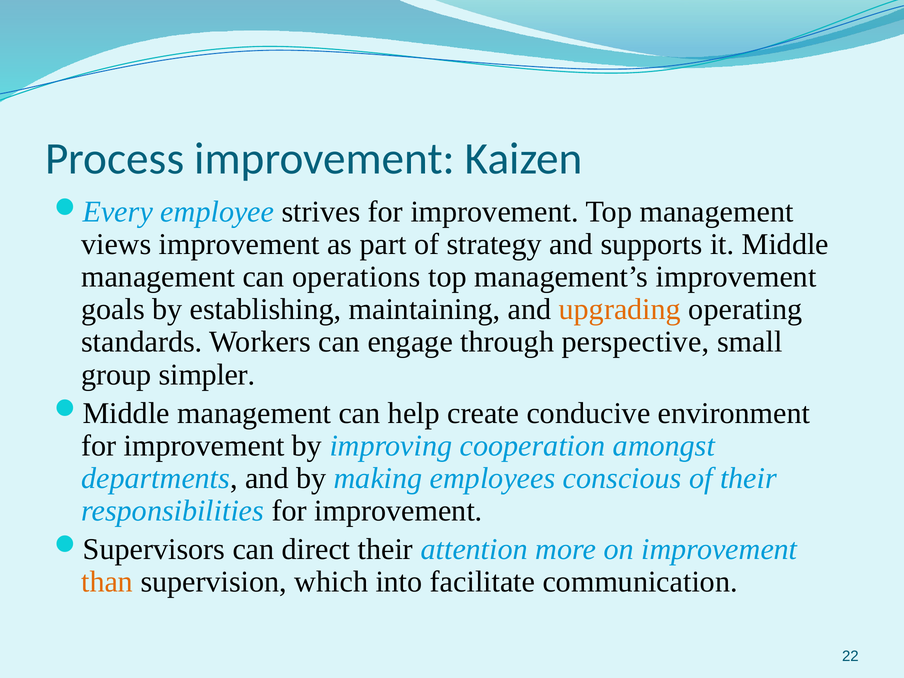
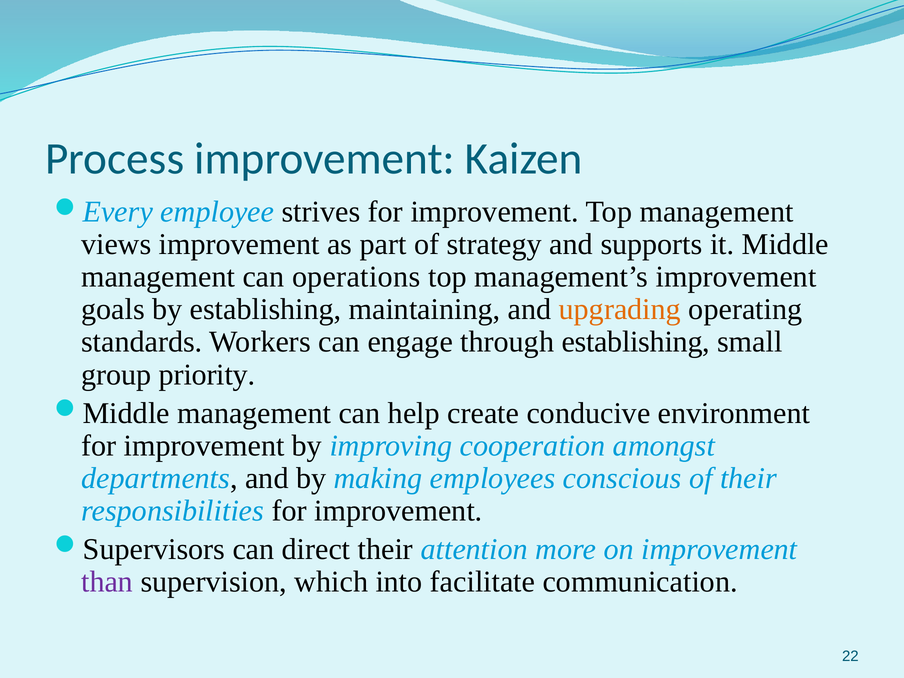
through perspective: perspective -> establishing
simpler: simpler -> priority
than colour: orange -> purple
